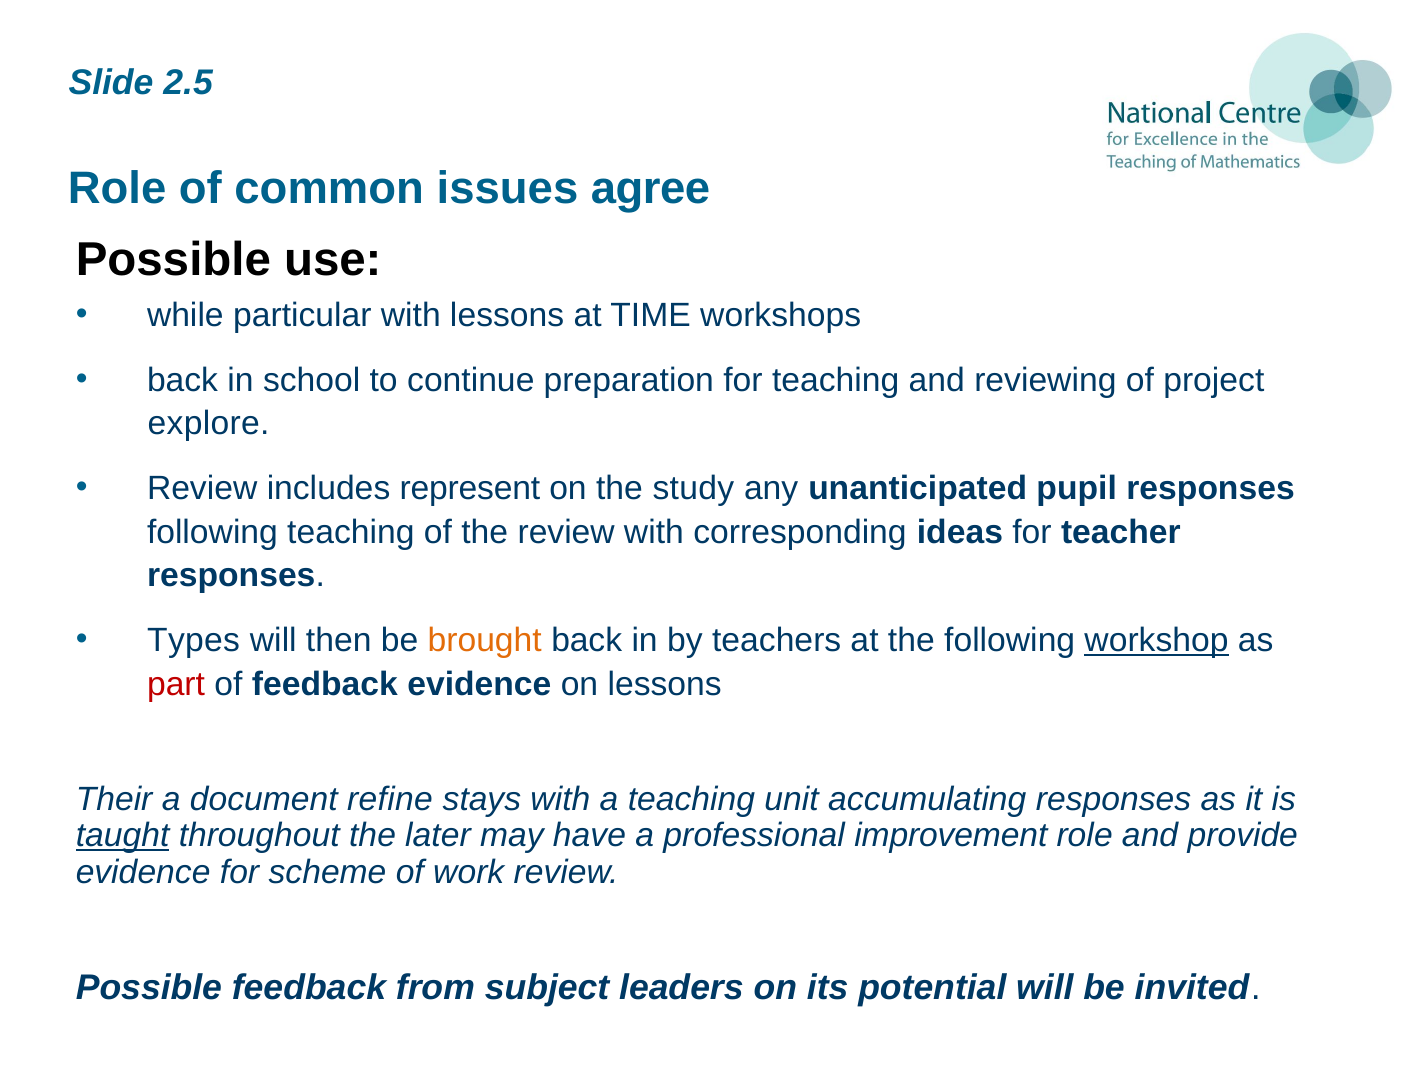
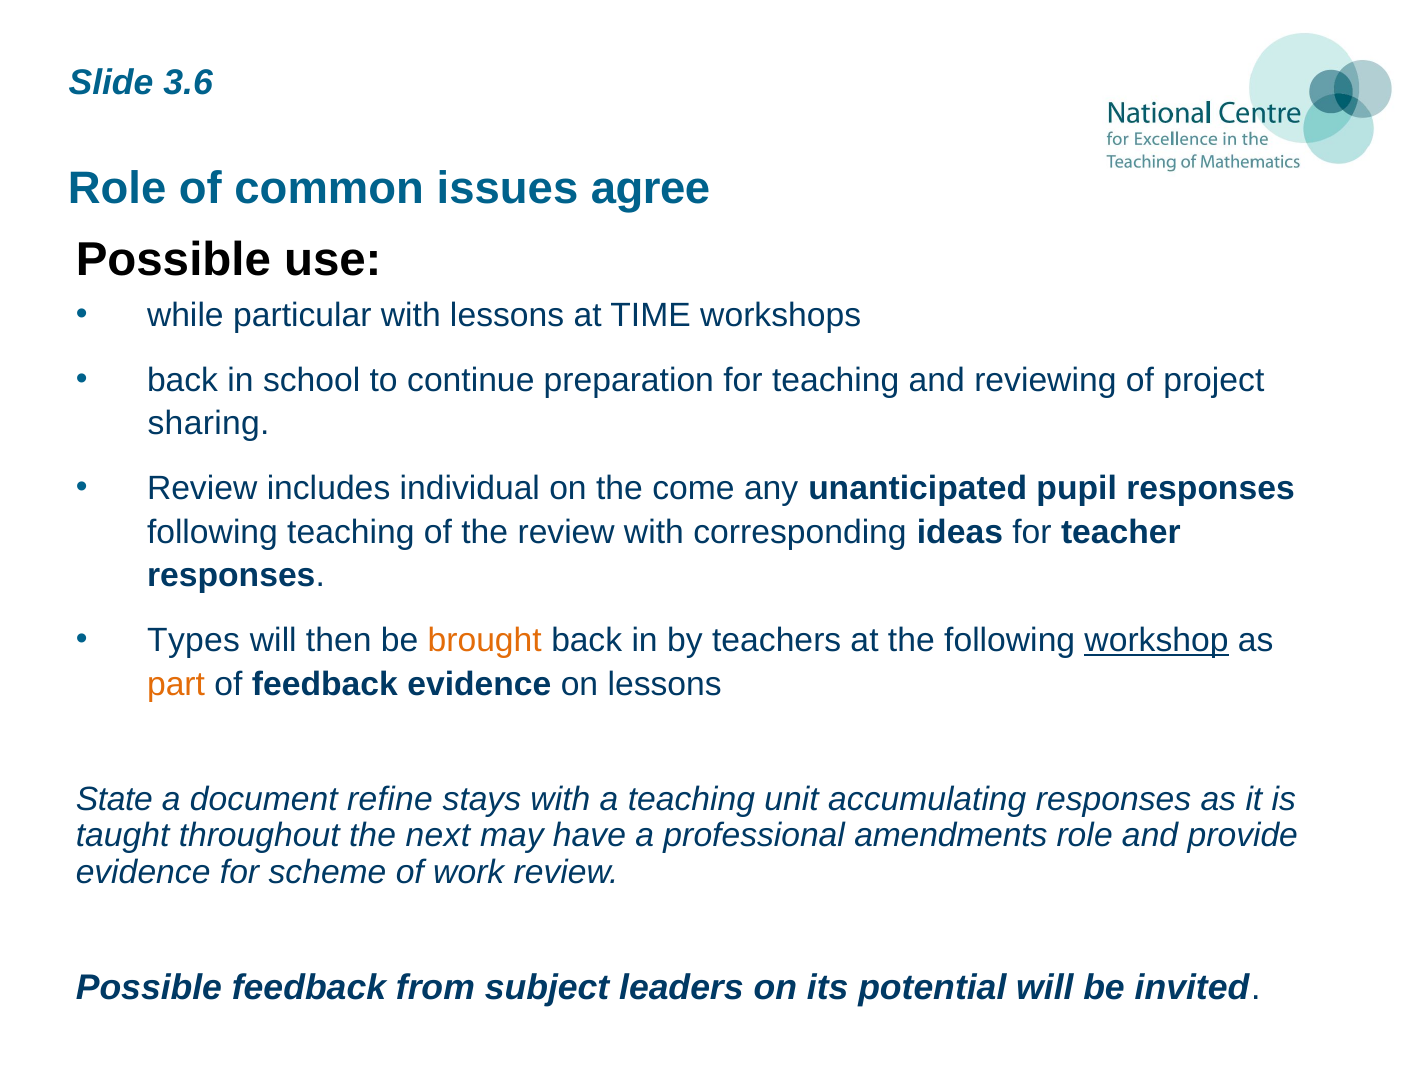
2.5: 2.5 -> 3.6
explore: explore -> sharing
represent: represent -> individual
study: study -> come
part colour: red -> orange
Their: Their -> State
taught underline: present -> none
later: later -> next
improvement: improvement -> amendments
